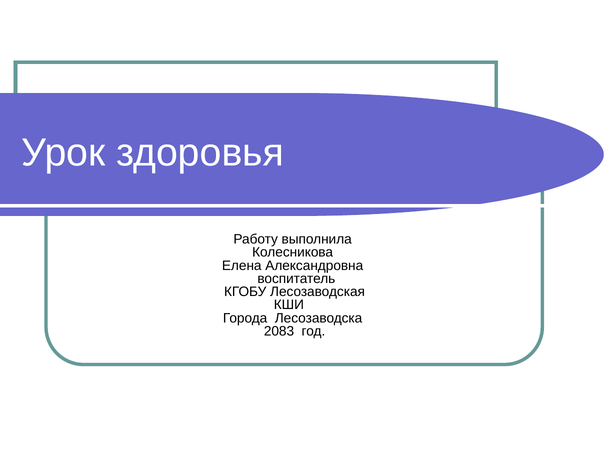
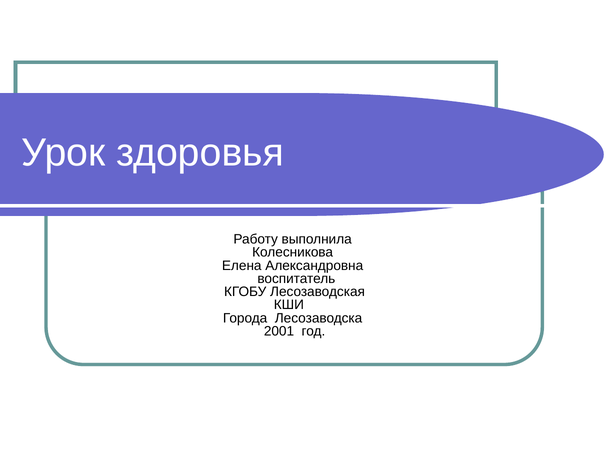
2083: 2083 -> 2001
